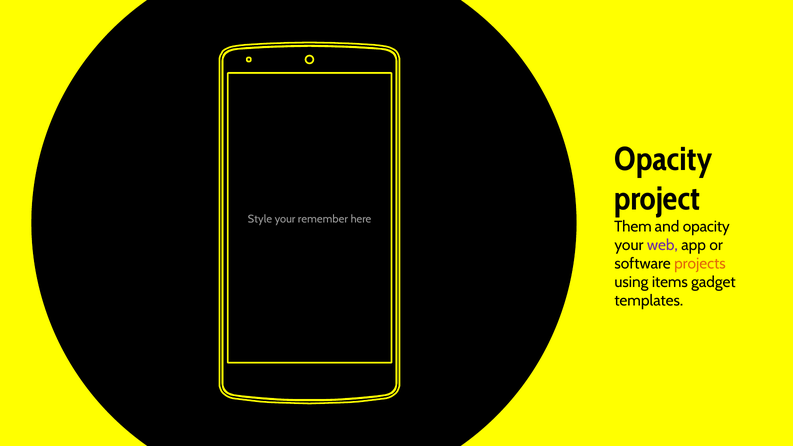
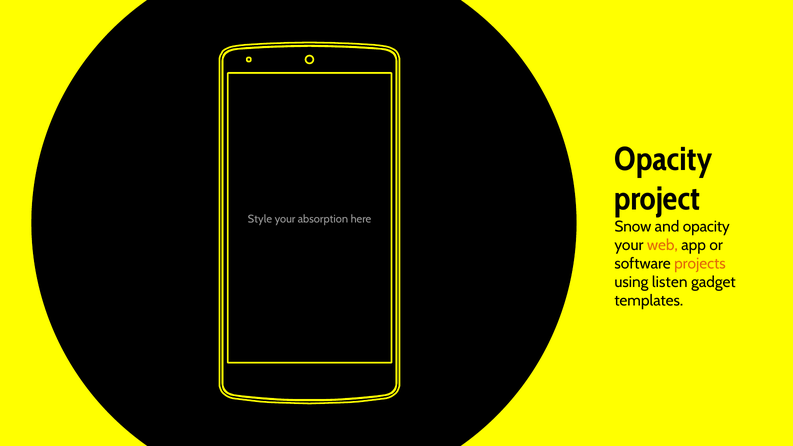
remember: remember -> absorption
Them: Them -> Snow
web colour: purple -> orange
items: items -> listen
